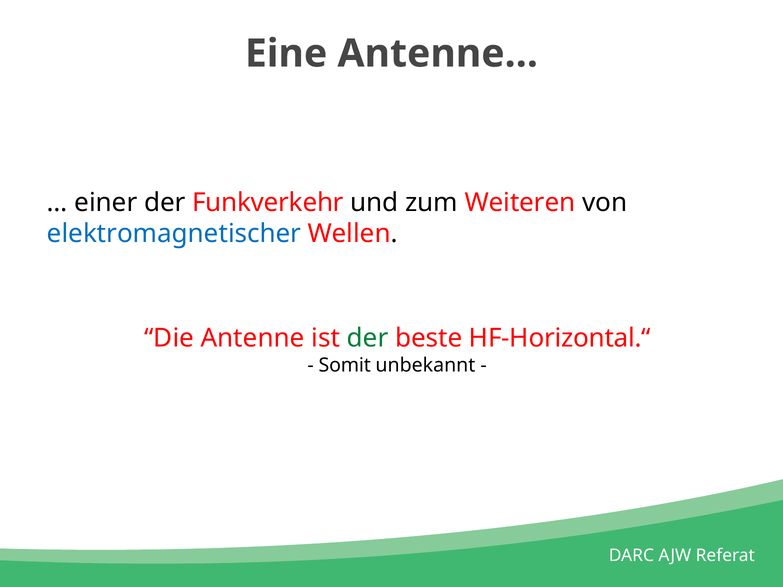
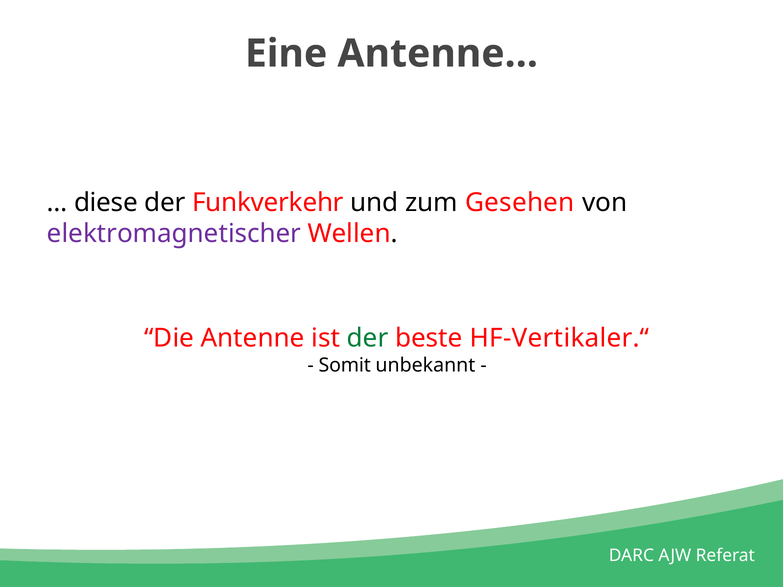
einer: einer -> diese
Weiteren: Weiteren -> Gesehen
elektromagnetischer colour: blue -> purple
HF-Horizontal.“: HF-Horizontal.“ -> HF-Vertikaler.“
